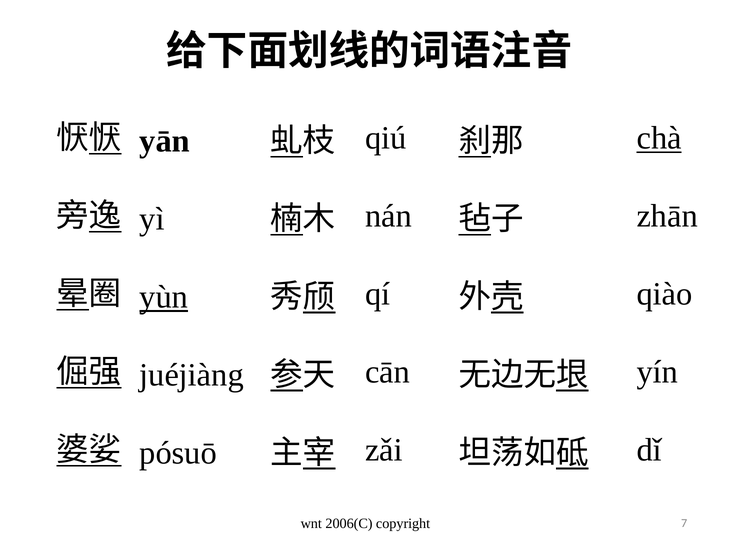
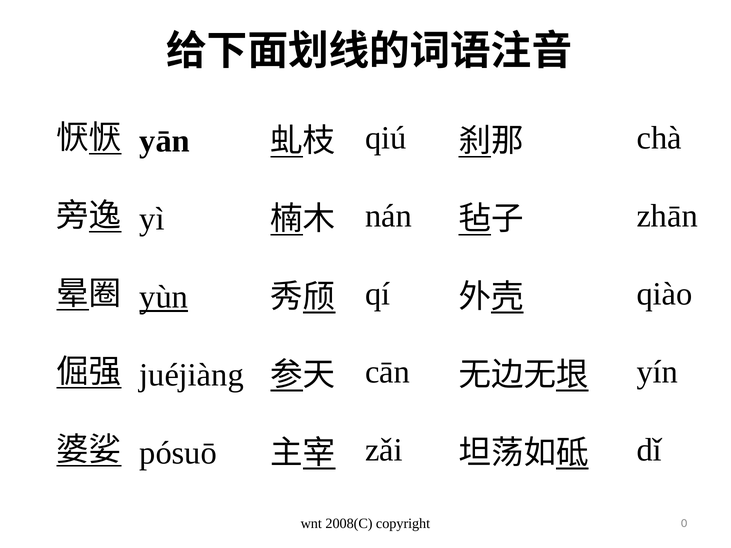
chà underline: present -> none
2006(C: 2006(C -> 2008(C
7: 7 -> 0
